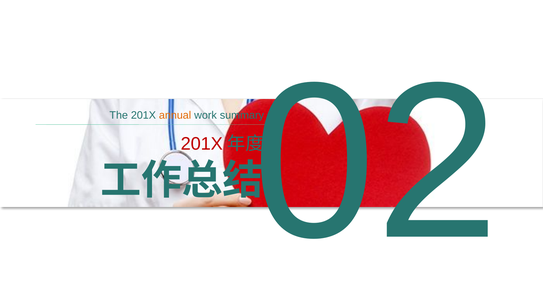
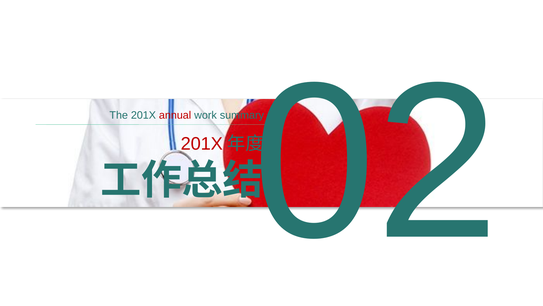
annual colour: orange -> red
